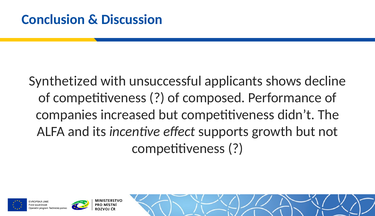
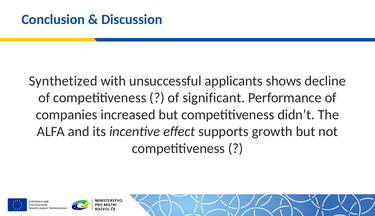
composed: composed -> significant
